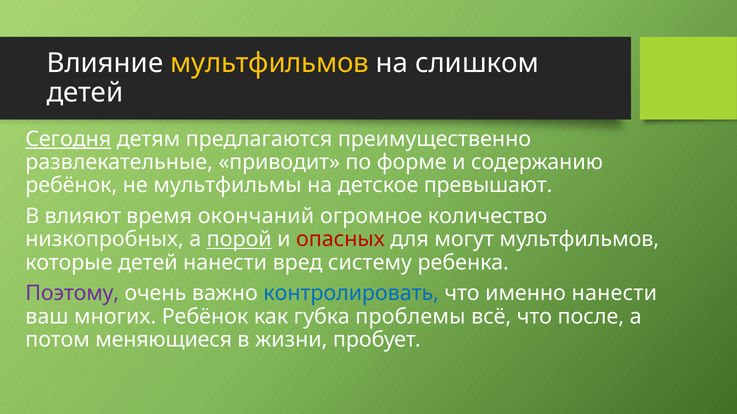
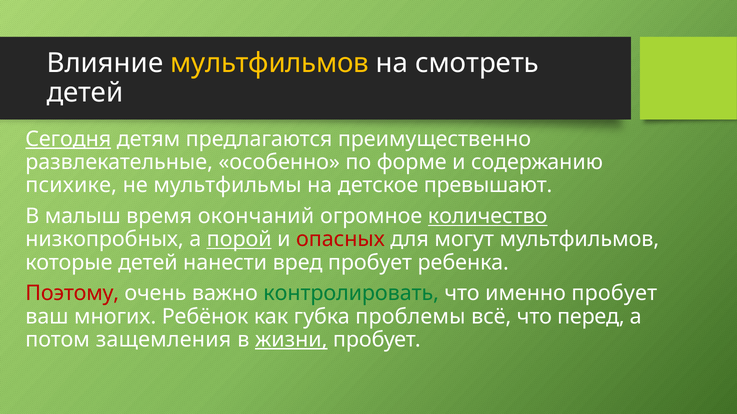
слишком: слишком -> смотреть
приводит: приводит -> особенно
ребёнок at (71, 186): ребёнок -> психике
влияют: влияют -> малыш
количество underline: none -> present
вред систему: систему -> пробует
Поэтому colour: purple -> red
контролировать colour: blue -> green
именно нанести: нанести -> пробует
после: после -> перед
меняющиеся: меняющиеся -> защемления
жизни underline: none -> present
